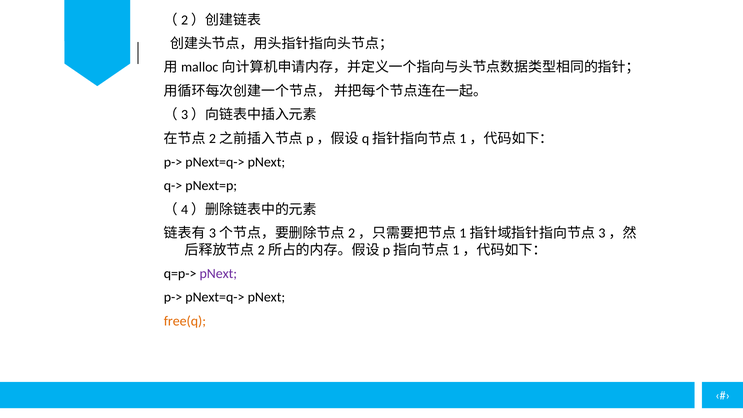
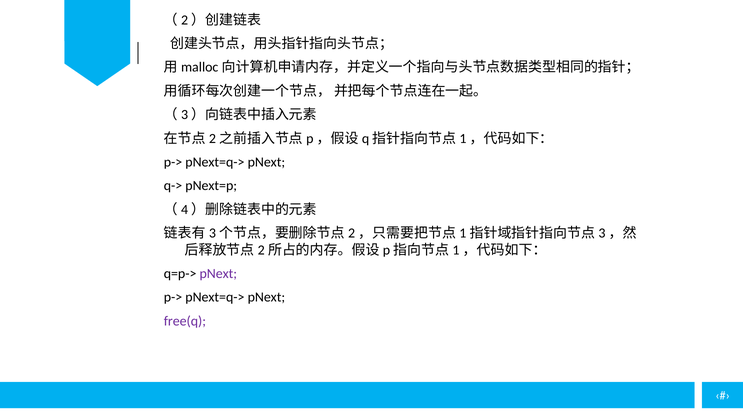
free(q colour: orange -> purple
